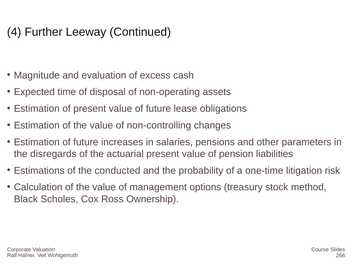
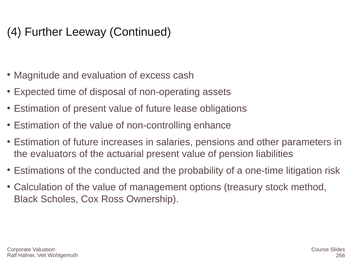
changes: changes -> enhance
disregards: disregards -> evaluators
